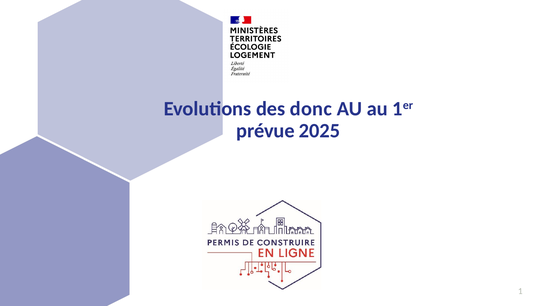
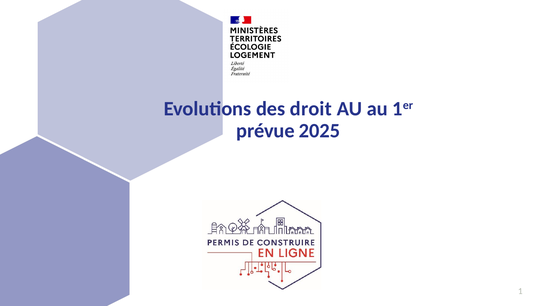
donc: donc -> droit
